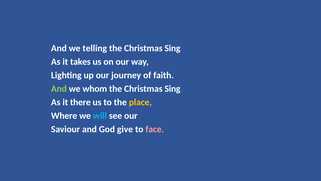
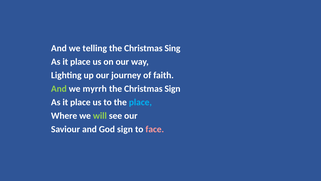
takes at (80, 62): takes -> place
whom: whom -> myrrh
Sing at (172, 88): Sing -> Sign
there at (80, 102): there -> place
place at (140, 102) colour: yellow -> light blue
will colour: light blue -> light green
God give: give -> sign
